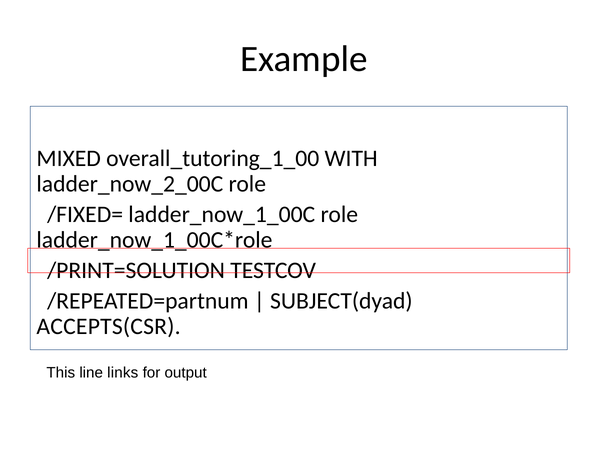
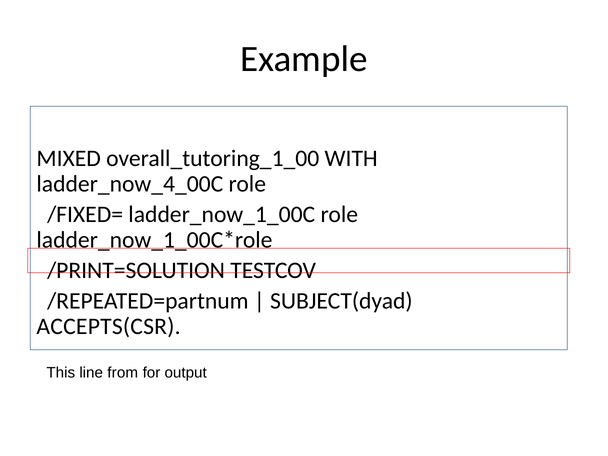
ladder_now_2_00C: ladder_now_2_00C -> ladder_now_4_00C
links: links -> from
